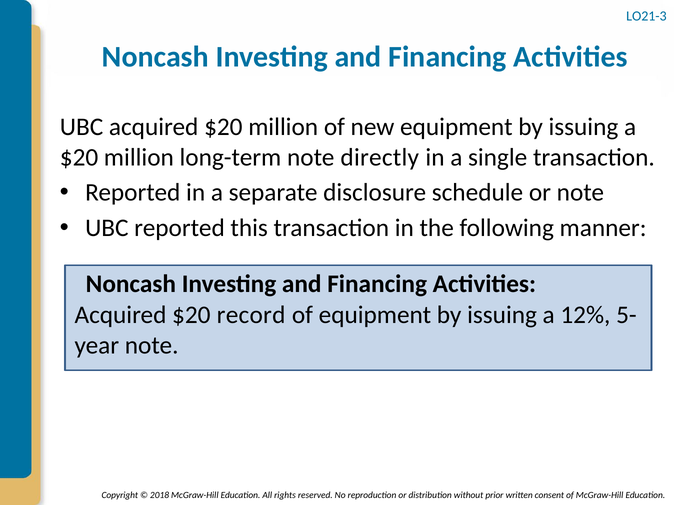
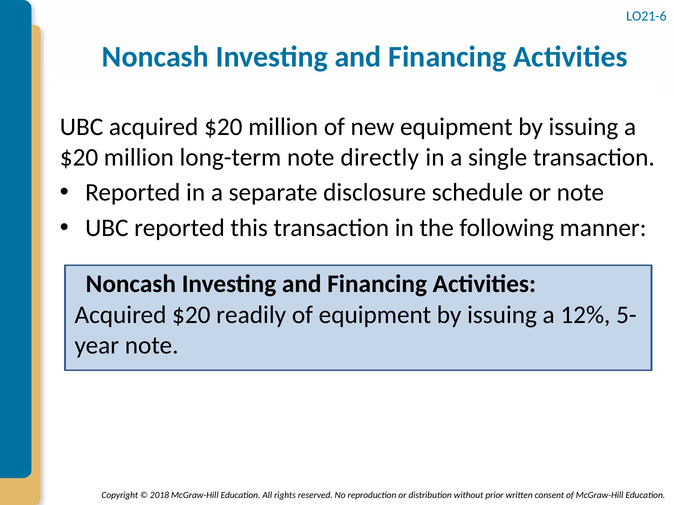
LO21-3: LO21-3 -> LO21-6
record: record -> readily
